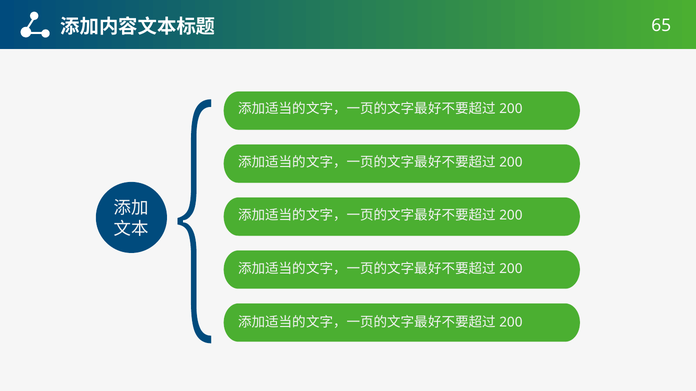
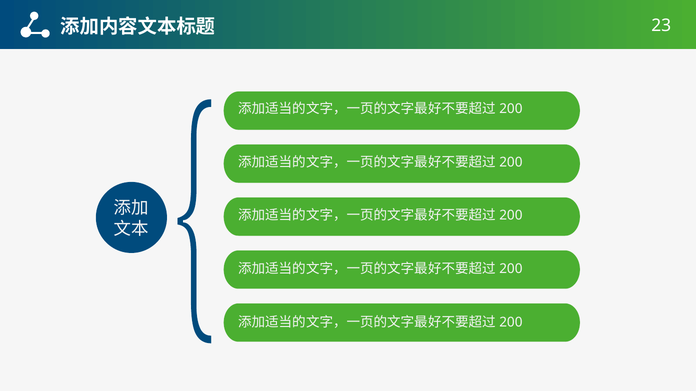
65: 65 -> 23
